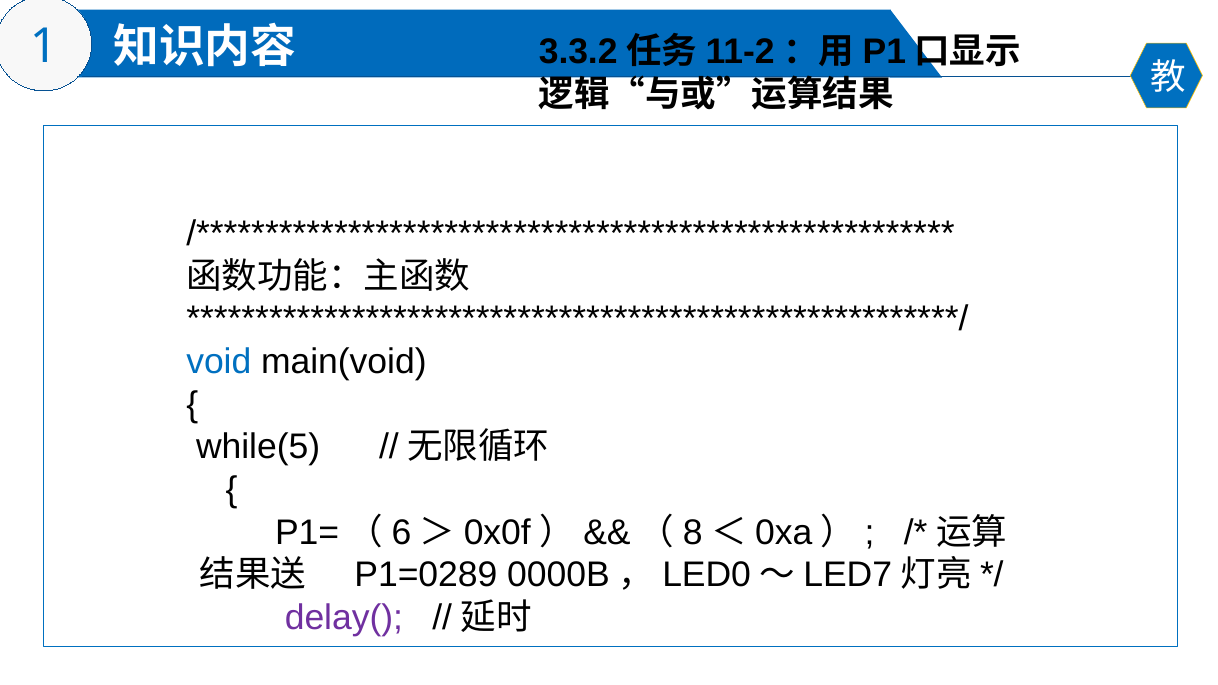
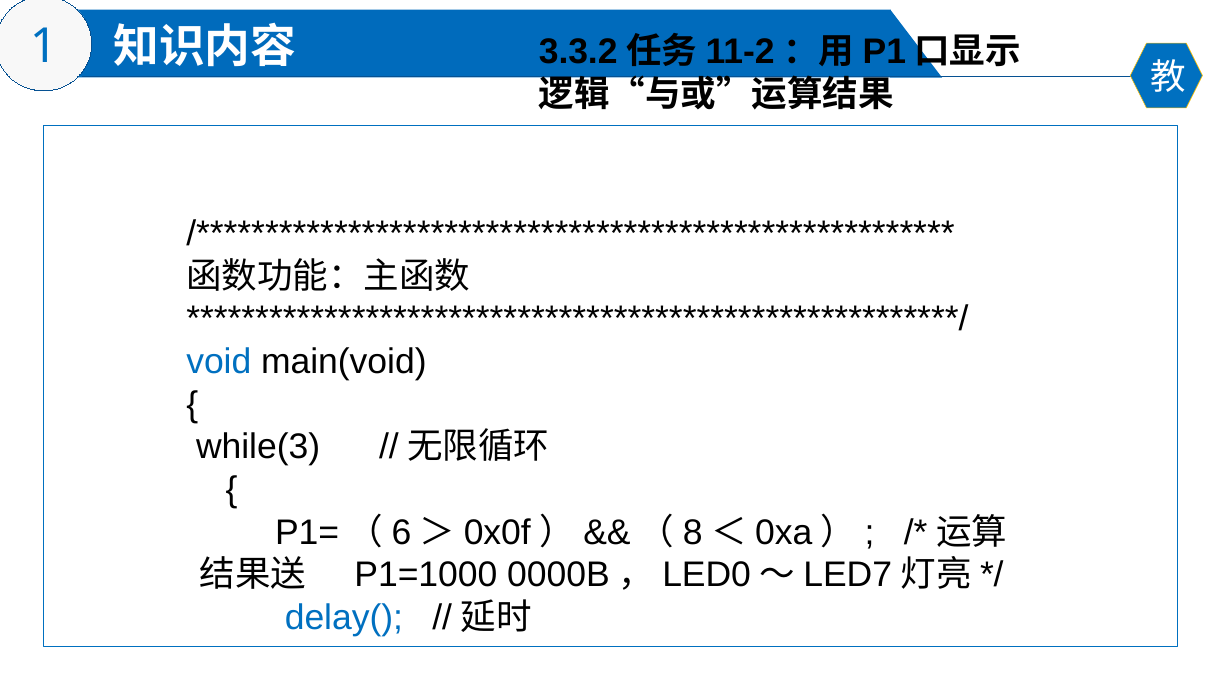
while(5: while(5 -> while(3
P1=0289: P1=0289 -> P1=1000
delay( colour: purple -> blue
